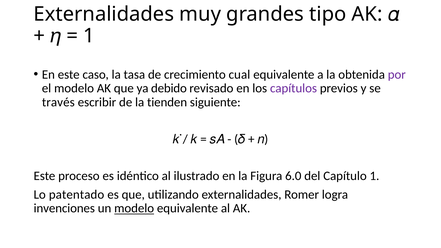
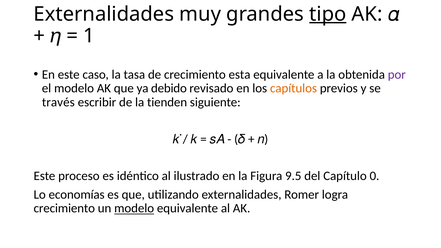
tipo underline: none -> present
cual: cual -> esta
capítulos colour: purple -> orange
6.0: 6.0 -> 9.5
Capítulo 1: 1 -> 0
patentado: patentado -> economías
invenciones at (64, 208): invenciones -> crecimiento
